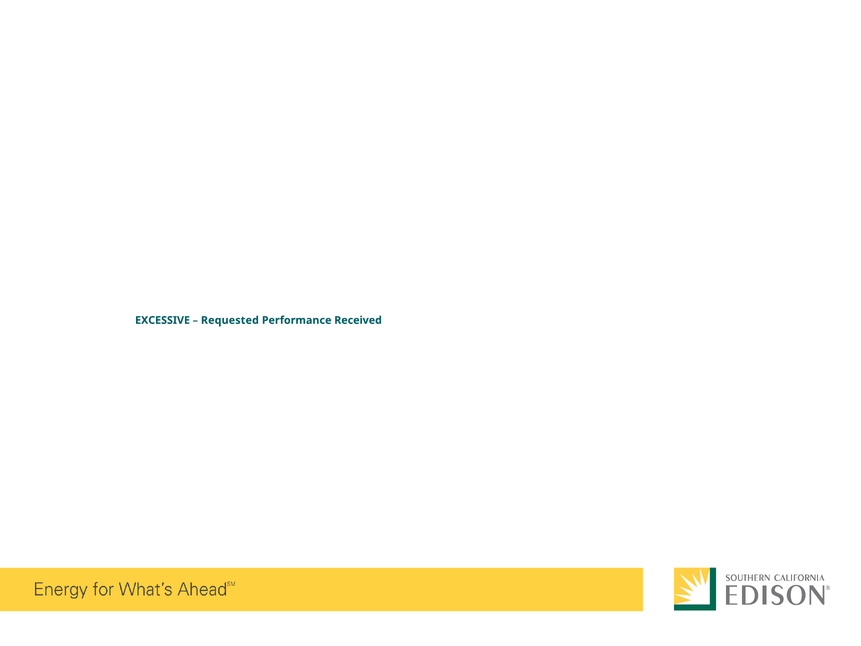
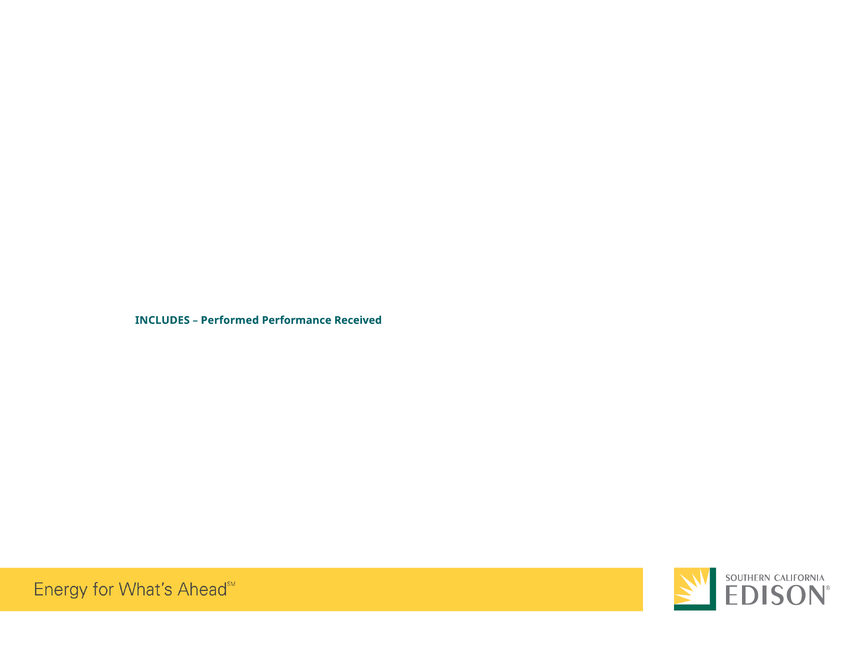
EXCESSIVE: EXCESSIVE -> INCLUDES
Requested: Requested -> Performed
